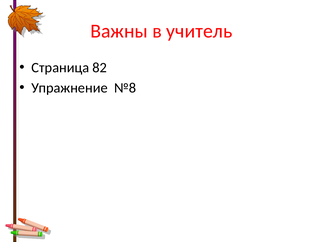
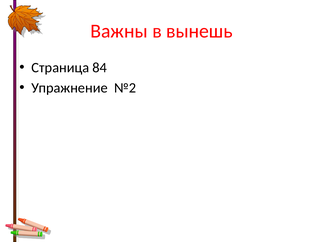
учитель: учитель -> вынешь
82: 82 -> 84
№8: №8 -> №2
